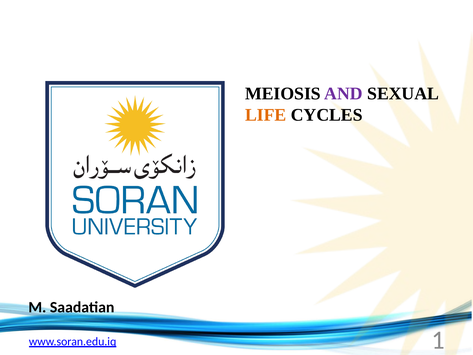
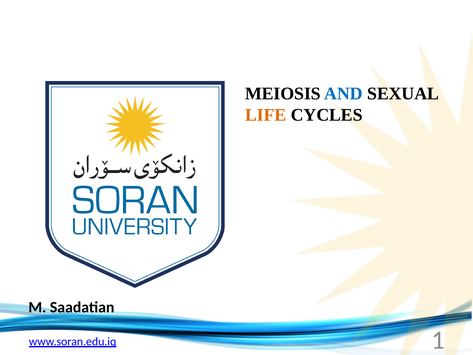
AND colour: purple -> blue
